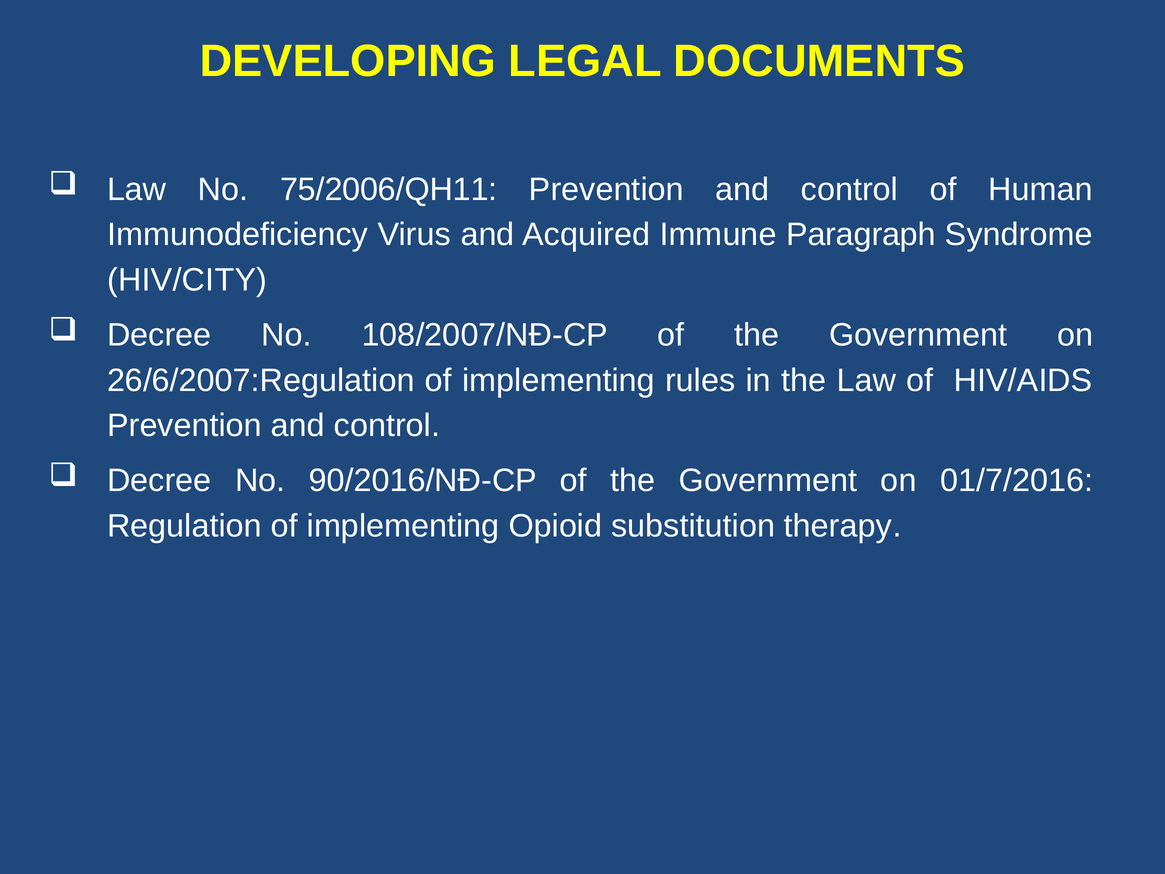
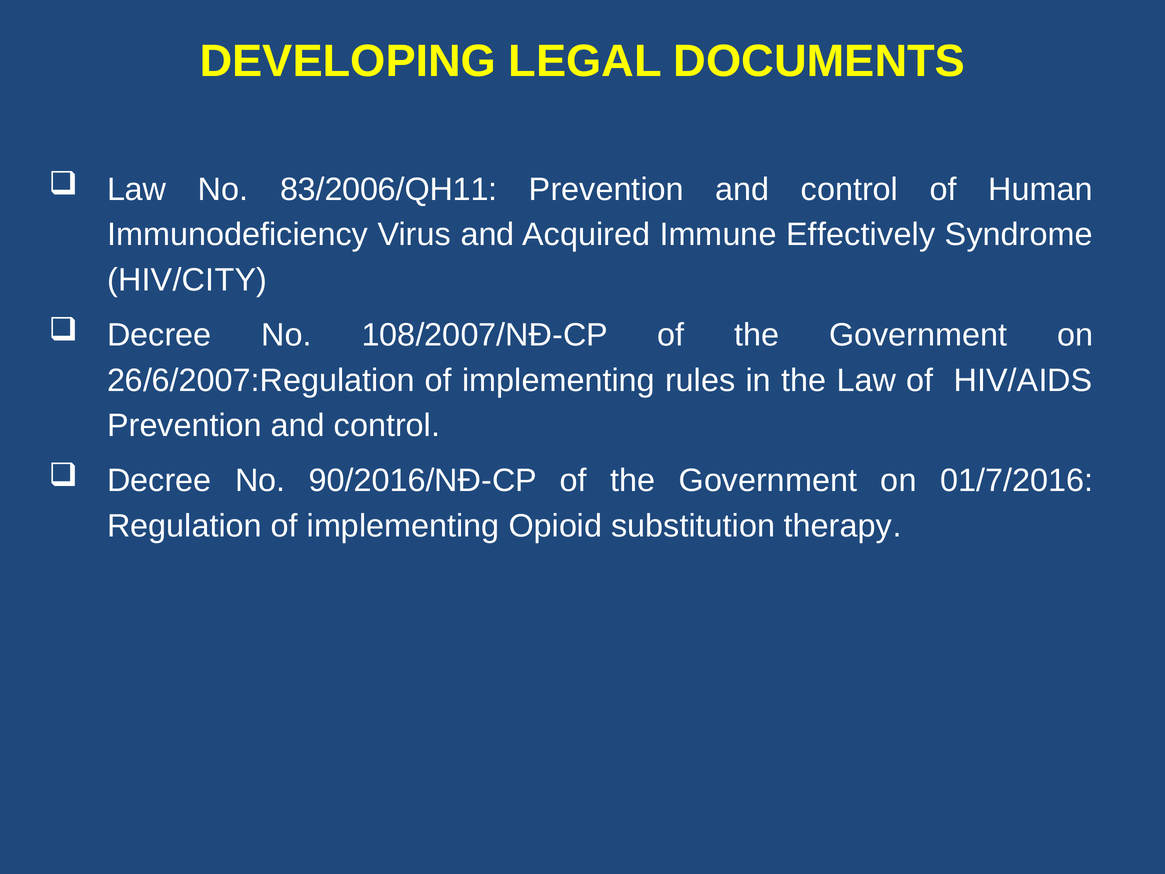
75/2006/QH11: 75/2006/QH11 -> 83/2006/QH11
Paragraph: Paragraph -> Effectively
